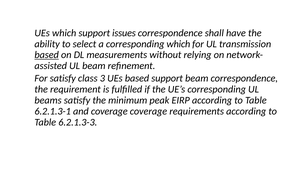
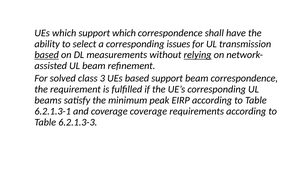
support issues: issues -> which
corresponding which: which -> issues
relying underline: none -> present
For satisfy: satisfy -> solved
